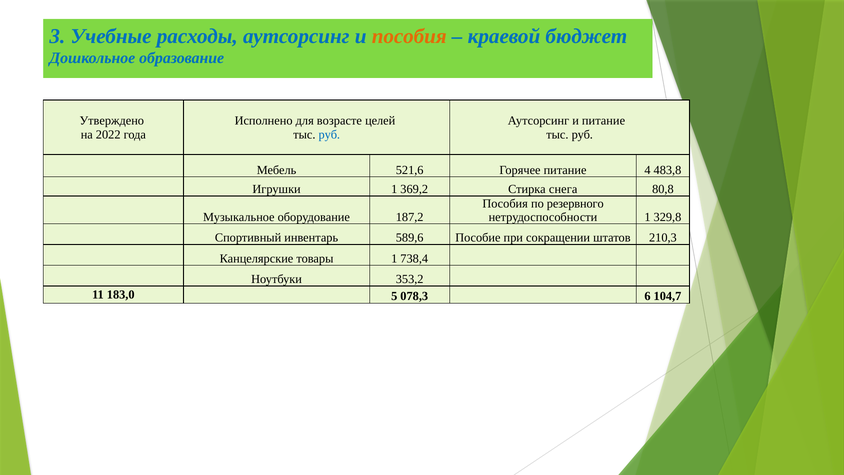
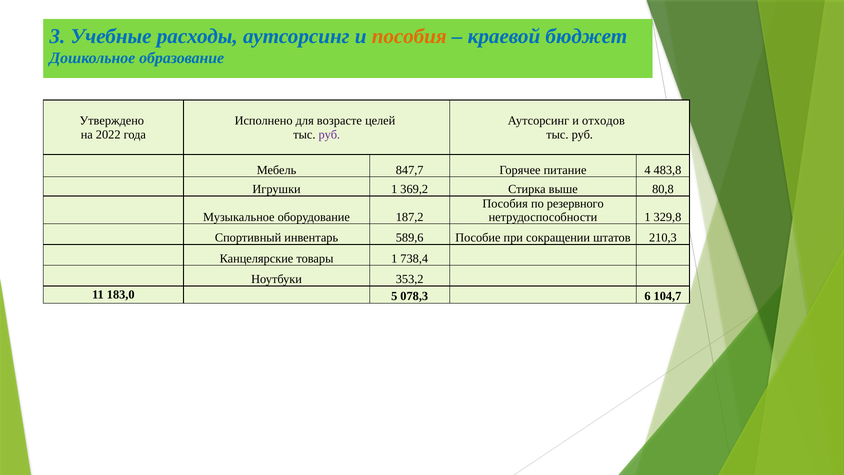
и питание: питание -> отходов
руб at (329, 134) colour: blue -> purple
521,6: 521,6 -> 847,7
снега: снега -> выше
